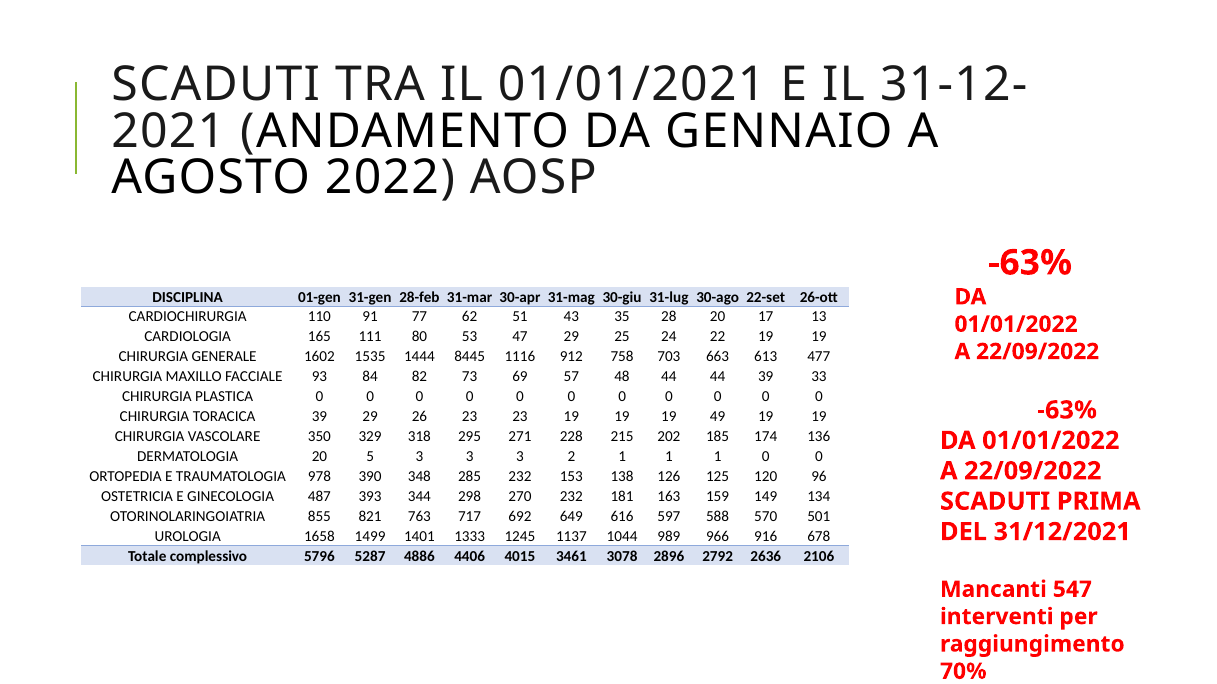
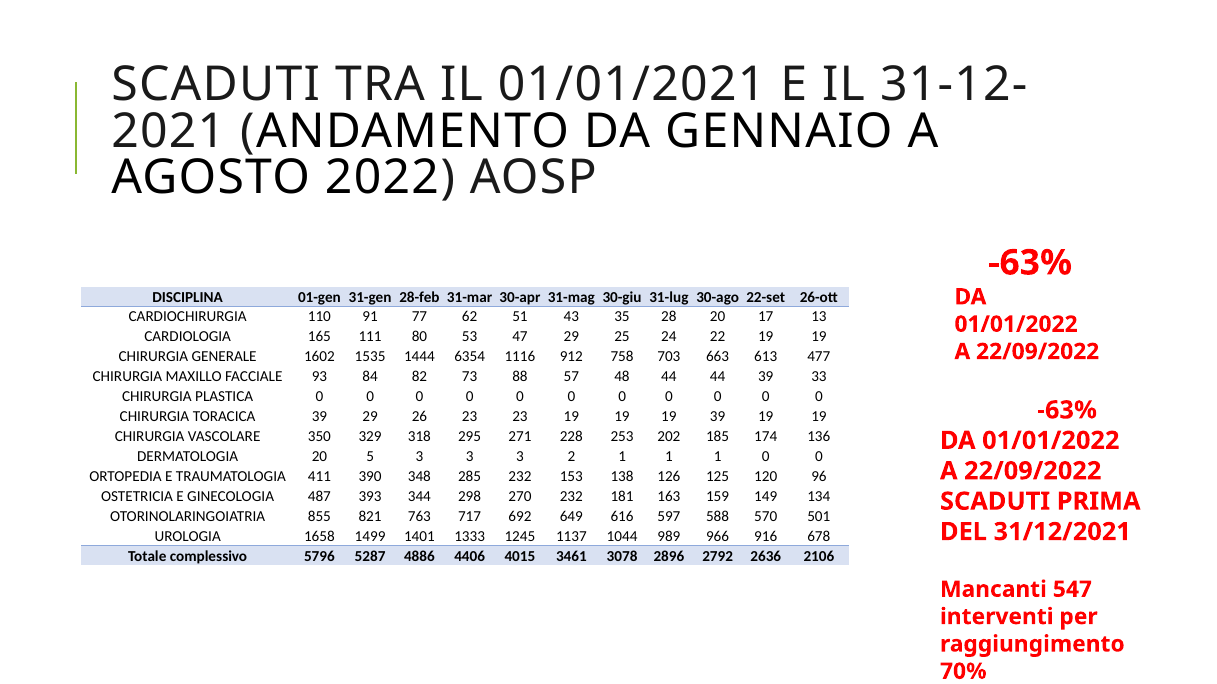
8445: 8445 -> 6354
69: 69 -> 88
19 49: 49 -> 39
215: 215 -> 253
978: 978 -> 411
